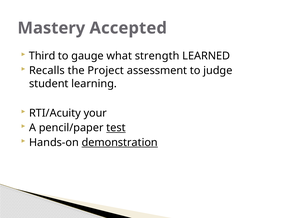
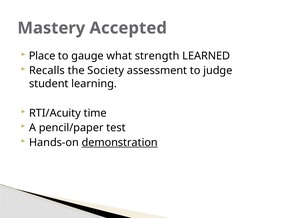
Third: Third -> Place
Project: Project -> Society
your: your -> time
test underline: present -> none
